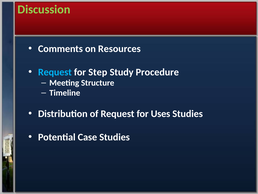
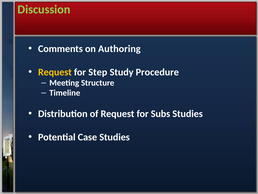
Resources: Resources -> Authoring
Request at (55, 72) colour: light blue -> yellow
Uses: Uses -> Subs
